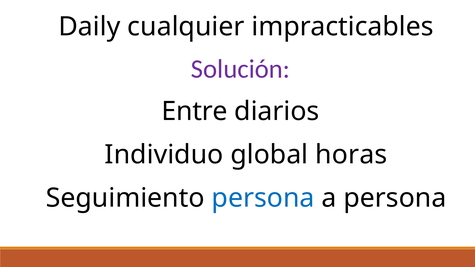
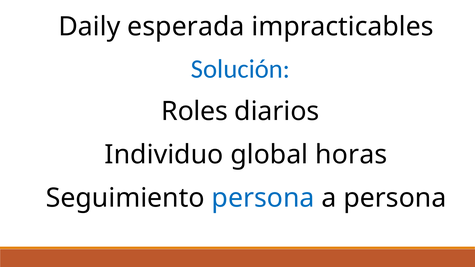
cualquier: cualquier -> esperada
Solución colour: purple -> blue
Entre: Entre -> Roles
